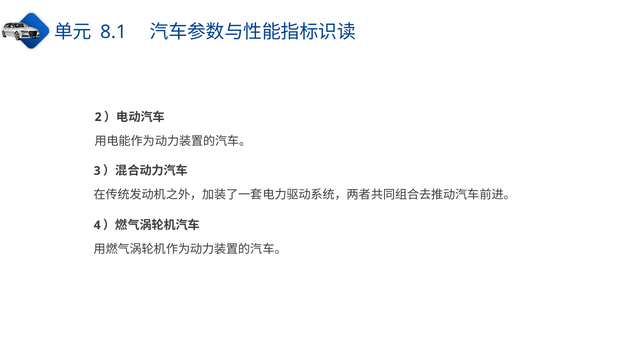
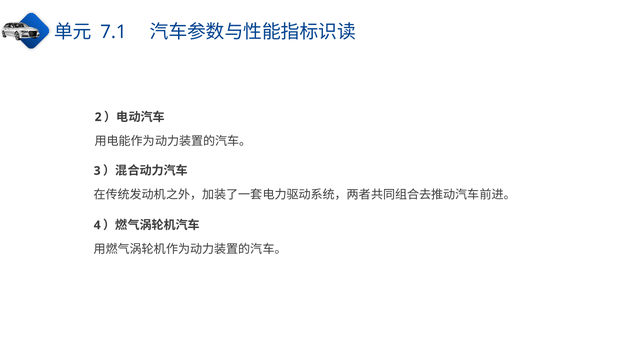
8.1: 8.1 -> 7.1
